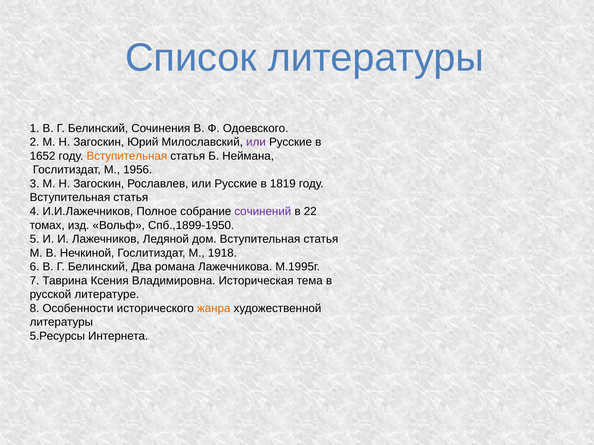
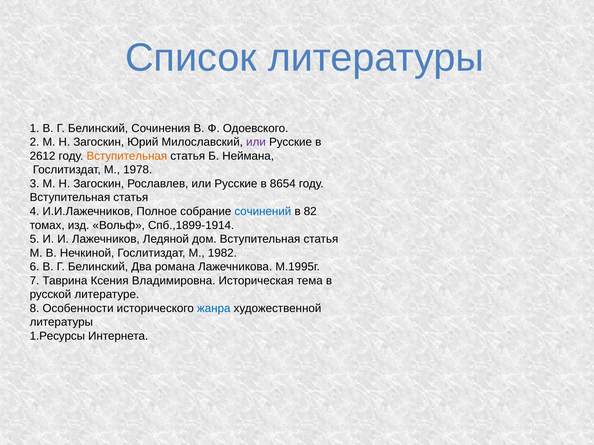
1652: 1652 -> 2612
1956: 1956 -> 1978
1819: 1819 -> 8654
сочинений colour: purple -> blue
22: 22 -> 82
Спб.,1899-1950: Спб.,1899-1950 -> Спб.,1899-1914
1918: 1918 -> 1982
жанра colour: orange -> blue
5.Ресурсы: 5.Ресурсы -> 1.Ресурсы
